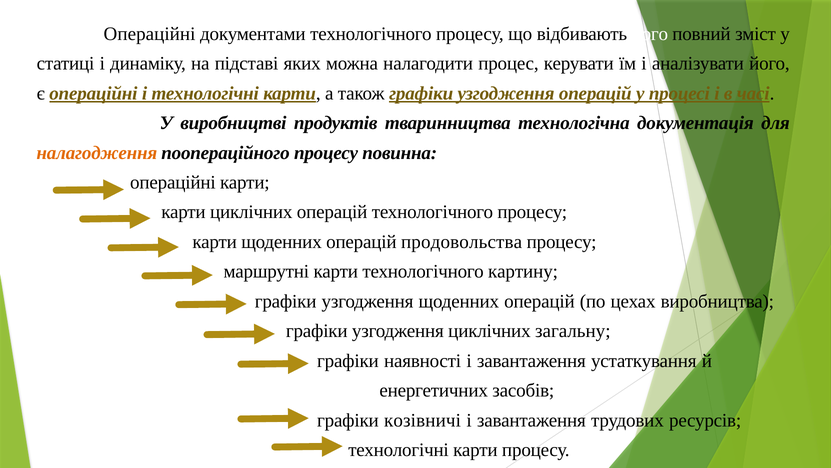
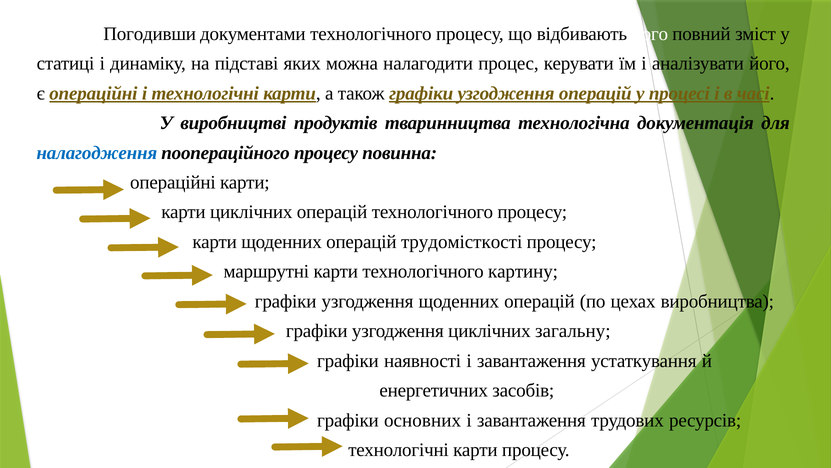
Операційні at (150, 34): Операційні -> Погодивши
налагодження colour: orange -> blue
продовольства: продовольства -> трудомісткості
козівничі: козівничі -> основних
